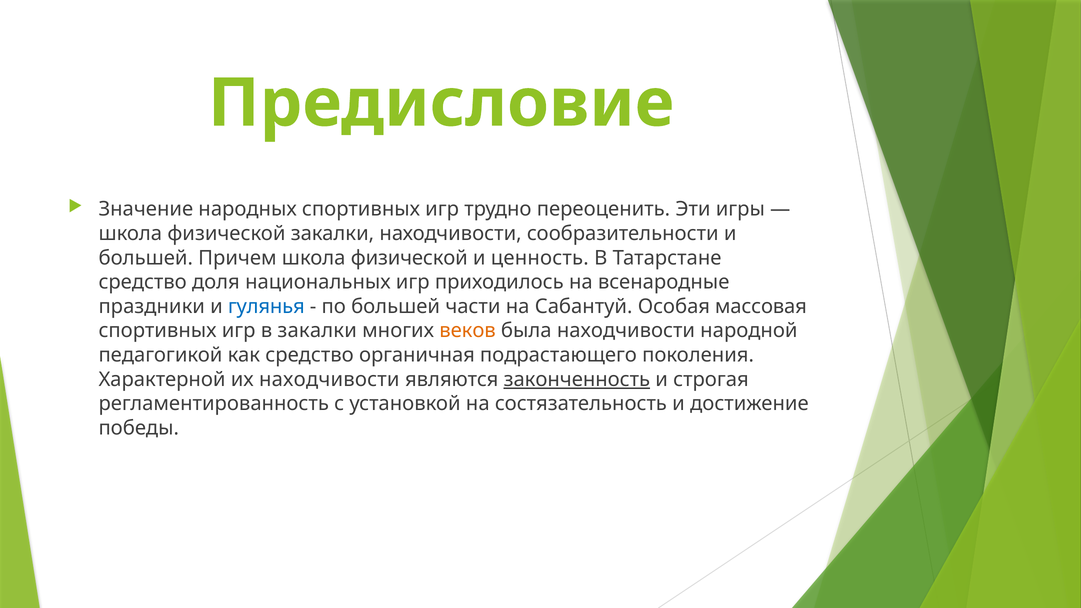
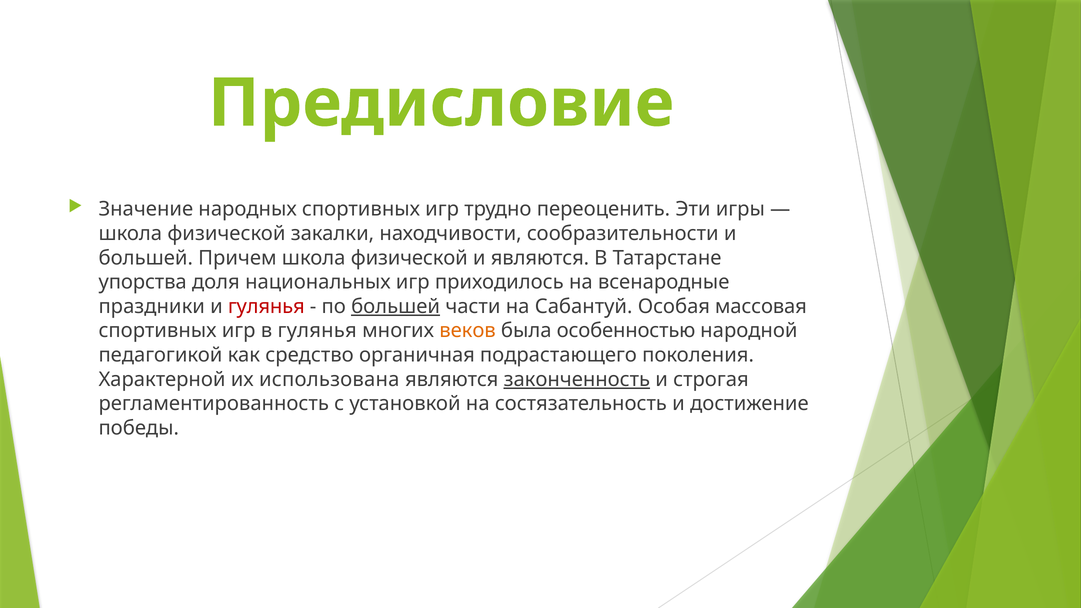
и ценность: ценность -> являются
средство at (143, 282): средство -> упорства
гулянья at (266, 306) colour: blue -> red
большей at (396, 306) underline: none -> present
в закалки: закалки -> гулянья
была находчивости: находчивости -> особенностью
их находчивости: находчивости -> использована
